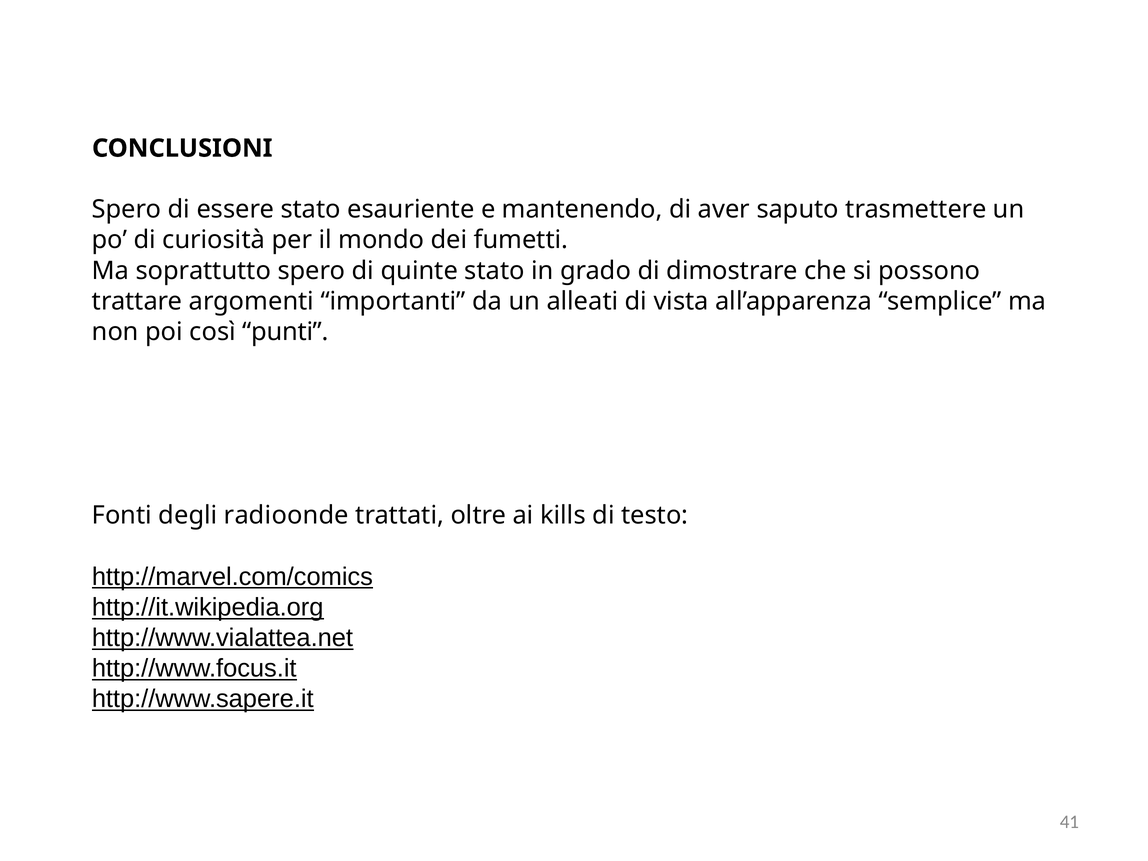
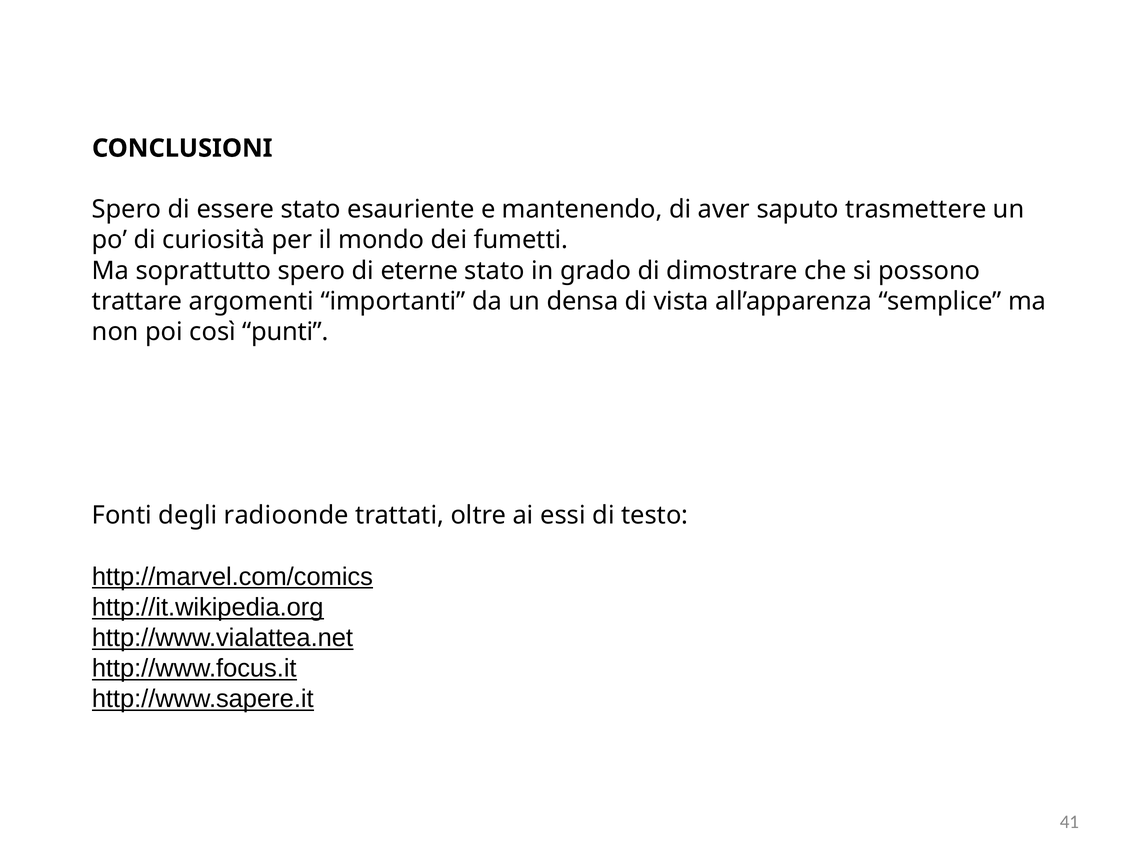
quinte: quinte -> eterne
alleati: alleati -> densa
kills: kills -> essi
